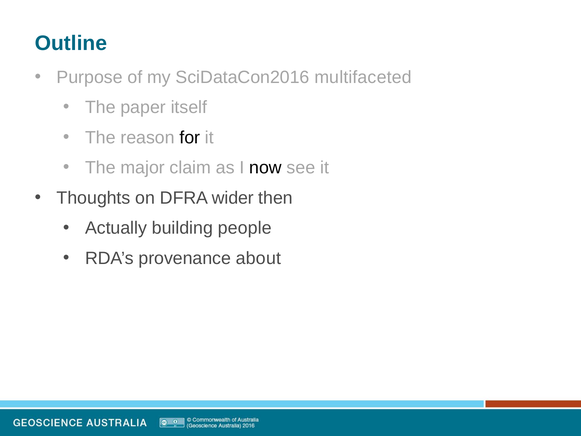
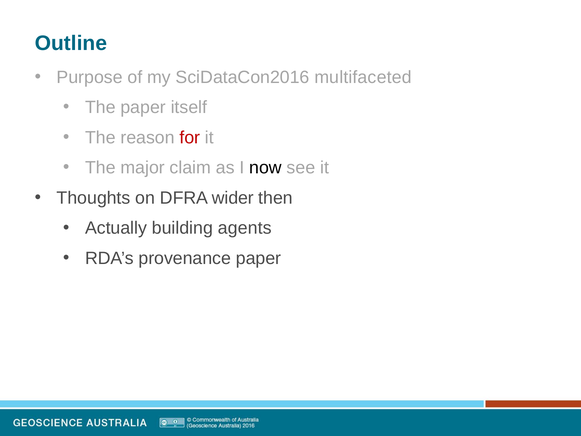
for colour: black -> red
people: people -> agents
provenance about: about -> paper
